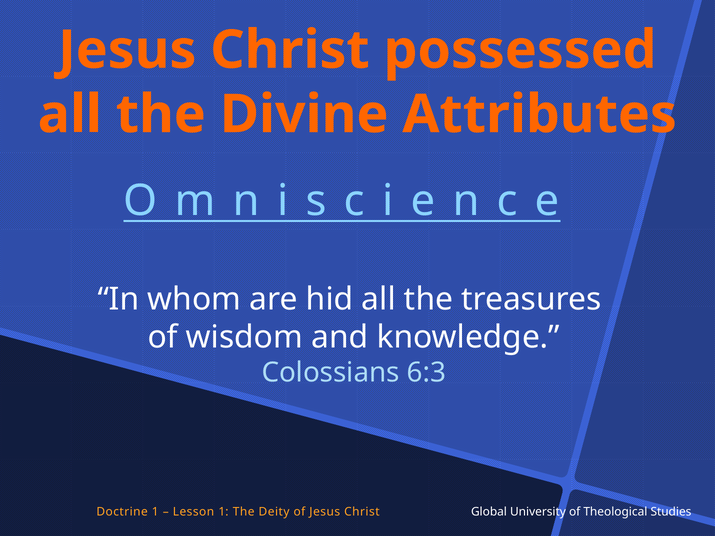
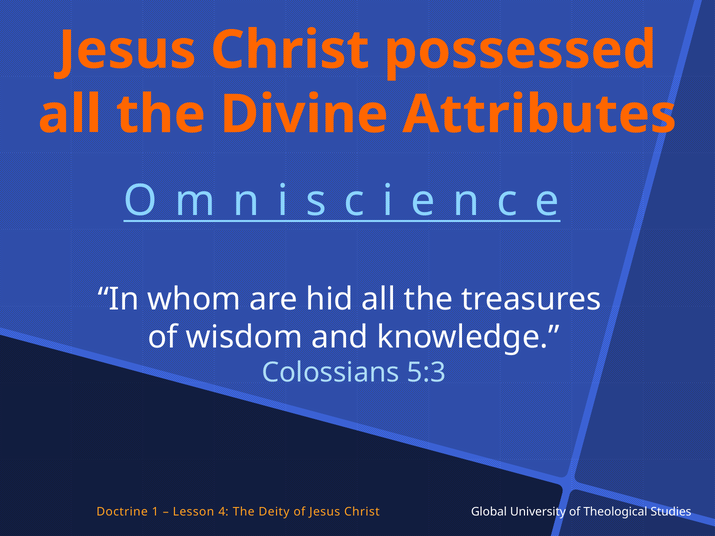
6:3: 6:3 -> 5:3
Lesson 1: 1 -> 4
